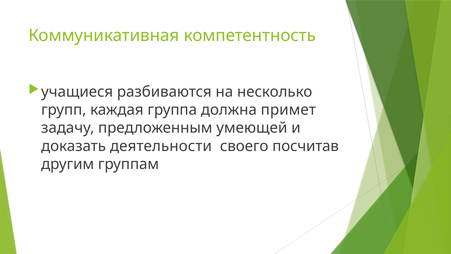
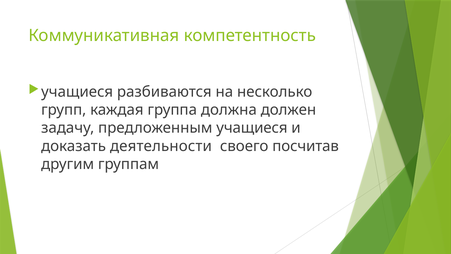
примет: примет -> должен
предложенным умеющей: умеющей -> учащиеся
